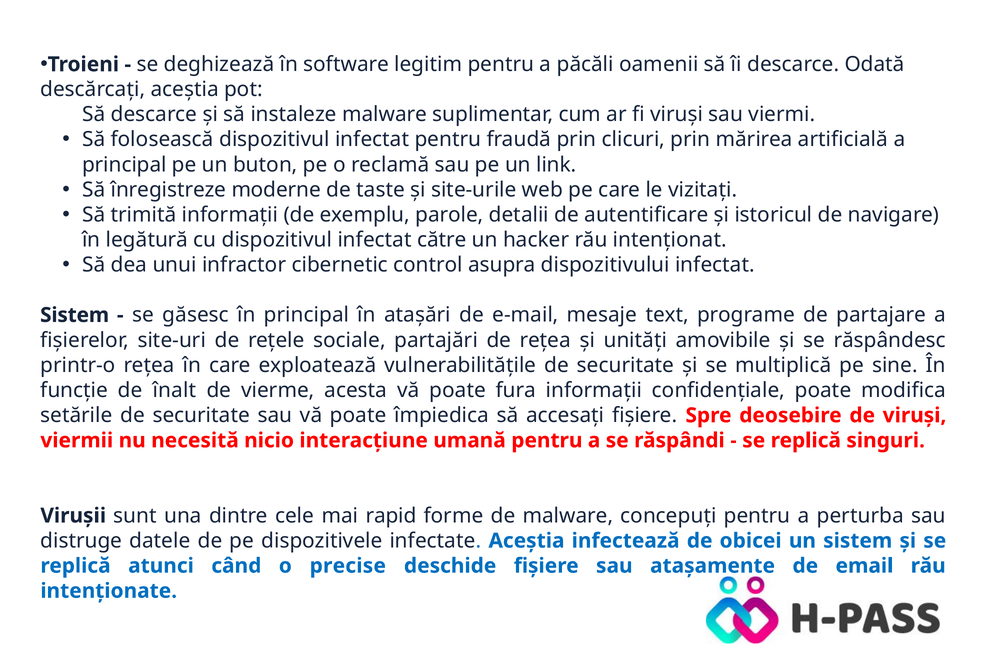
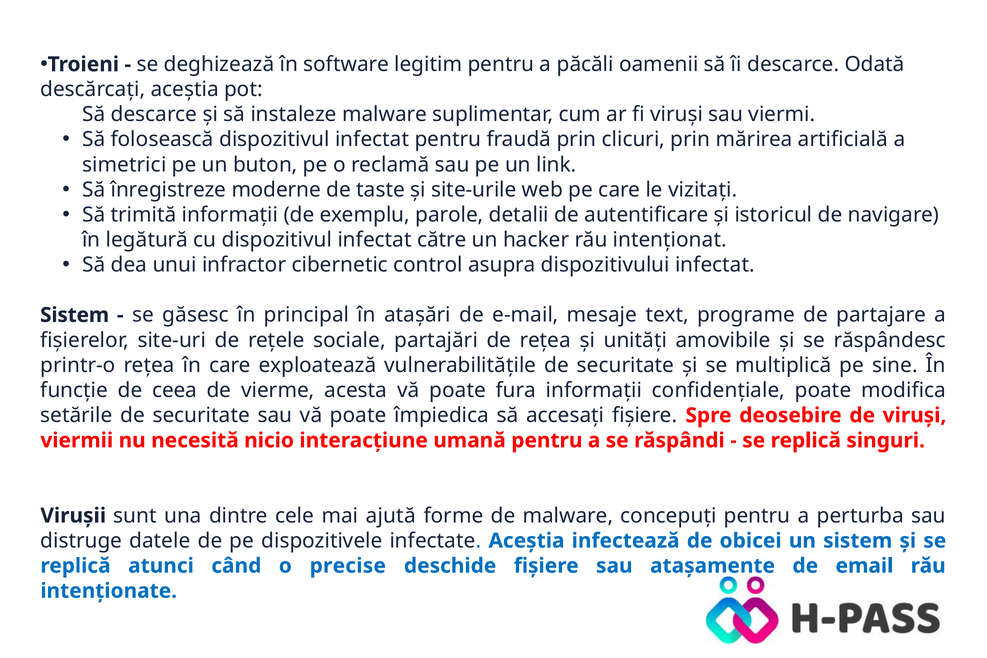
principal at (124, 165): principal -> simetrici
înalt: înalt -> ceea
rapid: rapid -> ajută
